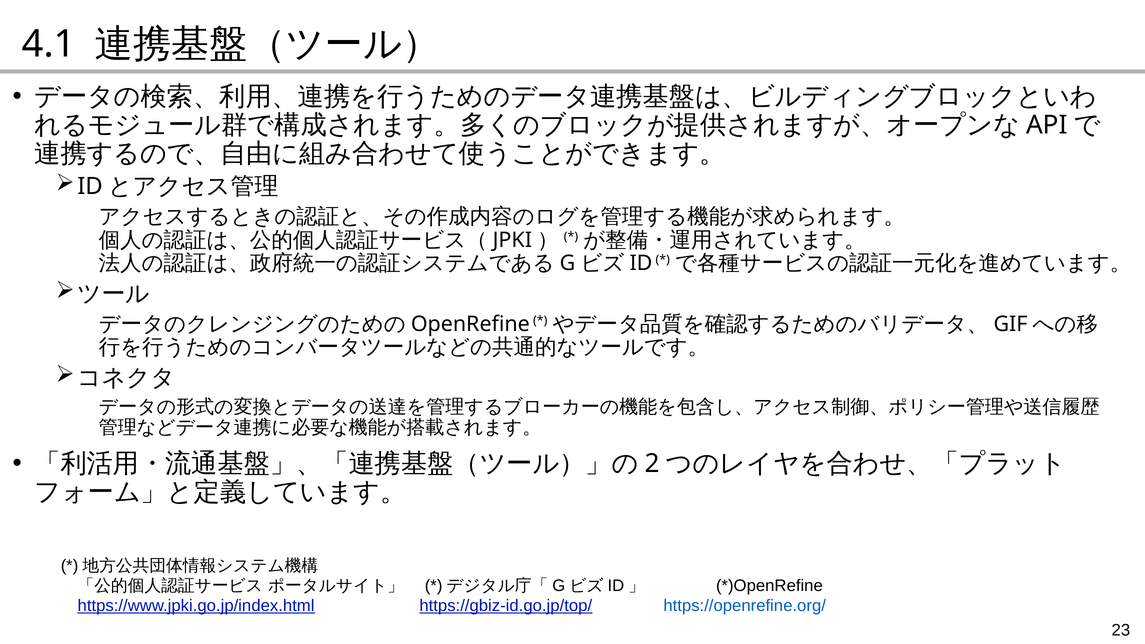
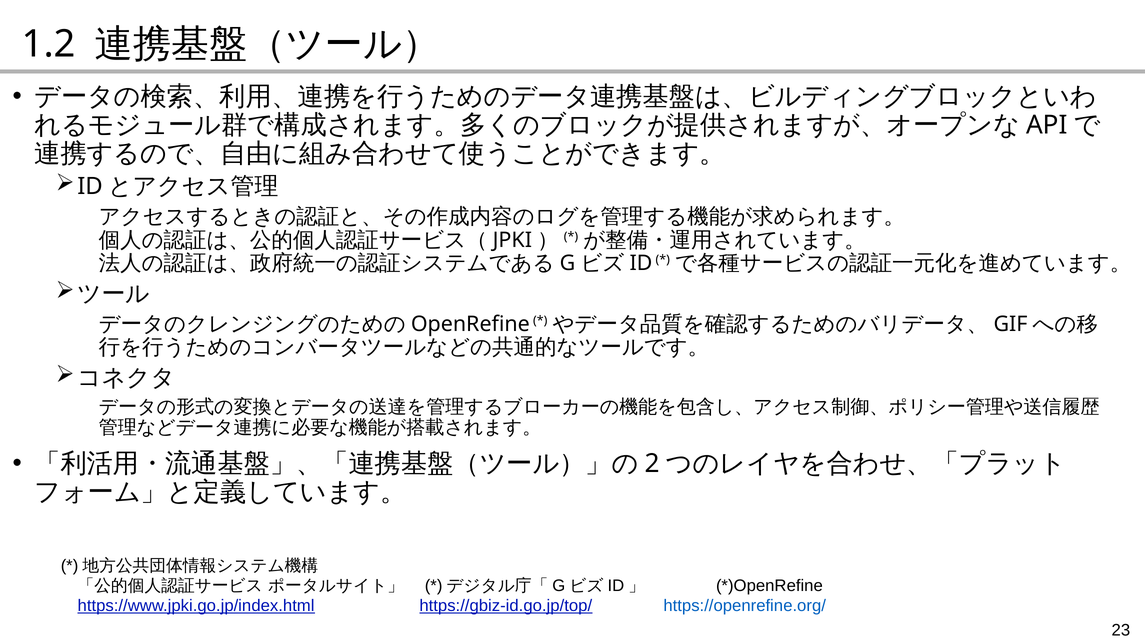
4.1: 4.1 -> 1.2
